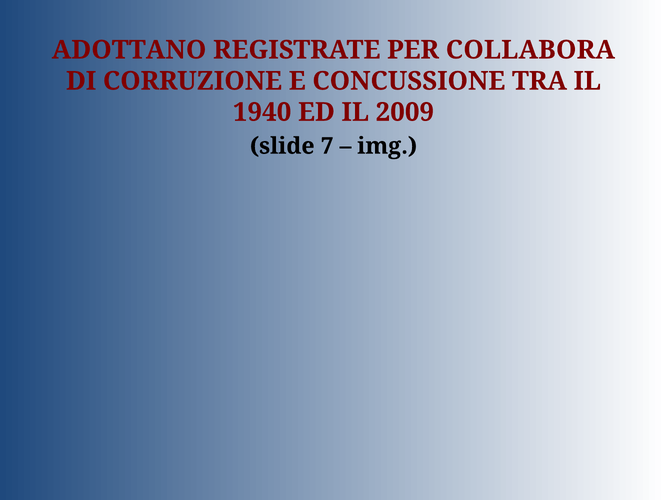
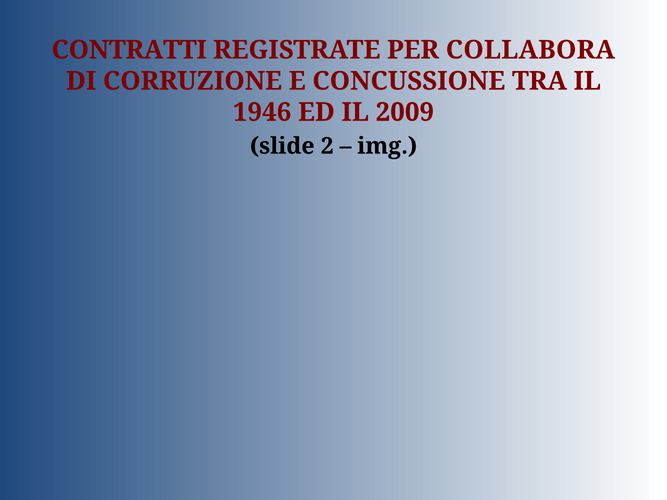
ADOTTANO: ADOTTANO -> CONTRATTI
1940: 1940 -> 1946
7: 7 -> 2
